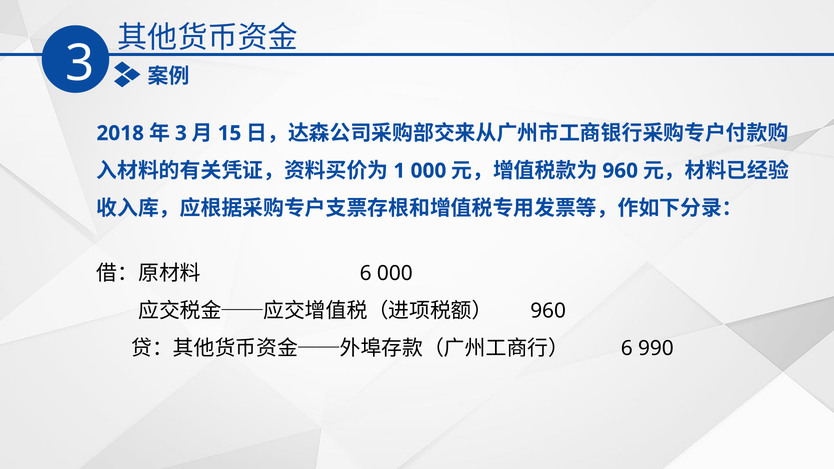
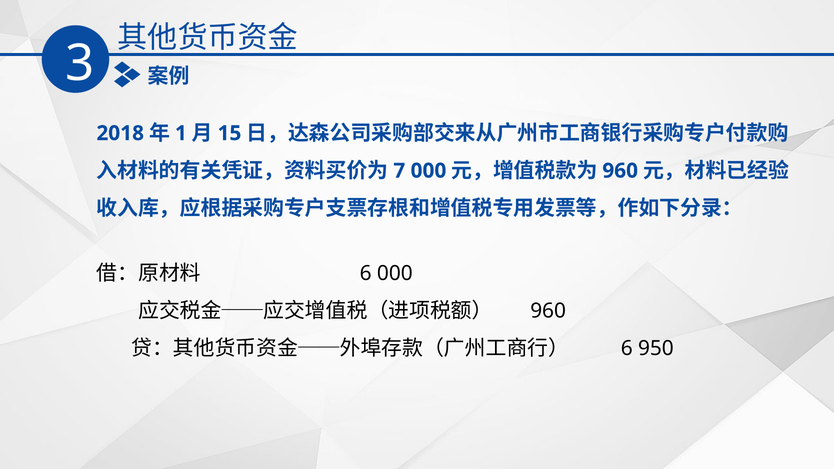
3 at (181, 133): 3 -> 1
1: 1 -> 7
990: 990 -> 950
